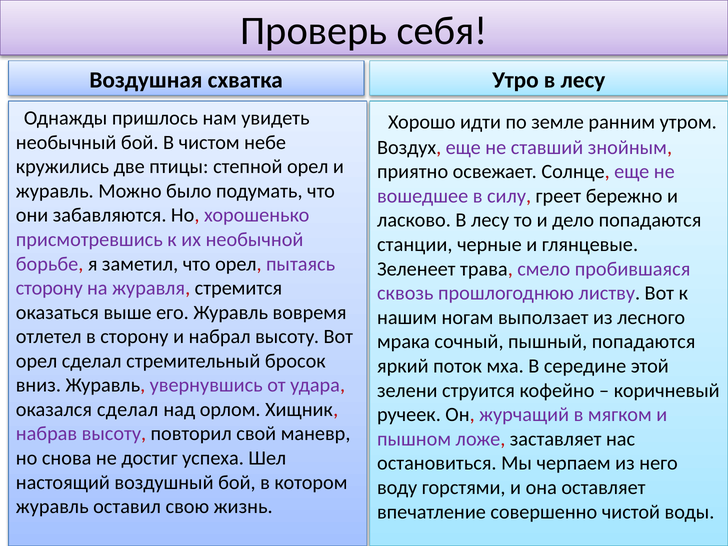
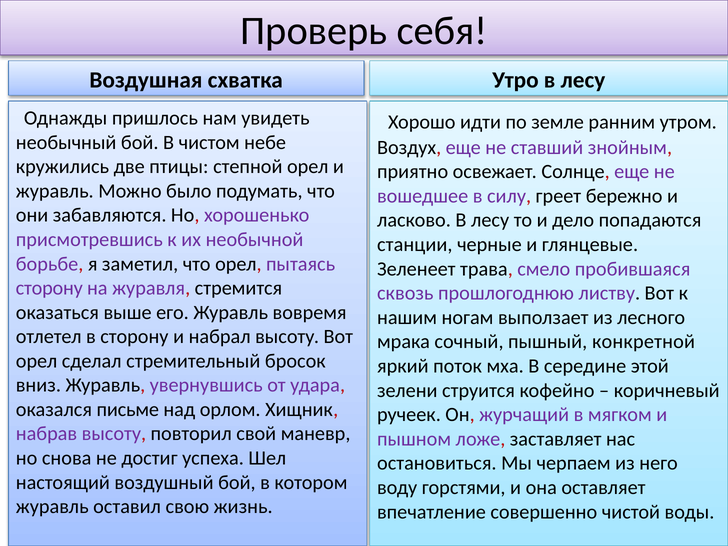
пышный попадаются: попадаются -> конкретной
оказался сделал: сделал -> письме
